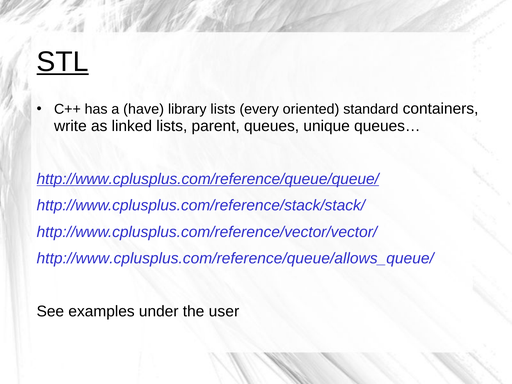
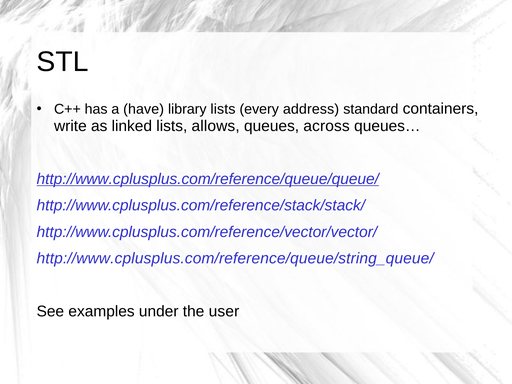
STL underline: present -> none
oriented: oriented -> address
parent: parent -> allows
unique: unique -> across
http://www.cplusplus.com/reference/queue/allows_queue/: http://www.cplusplus.com/reference/queue/allows_queue/ -> http://www.cplusplus.com/reference/queue/string_queue/
